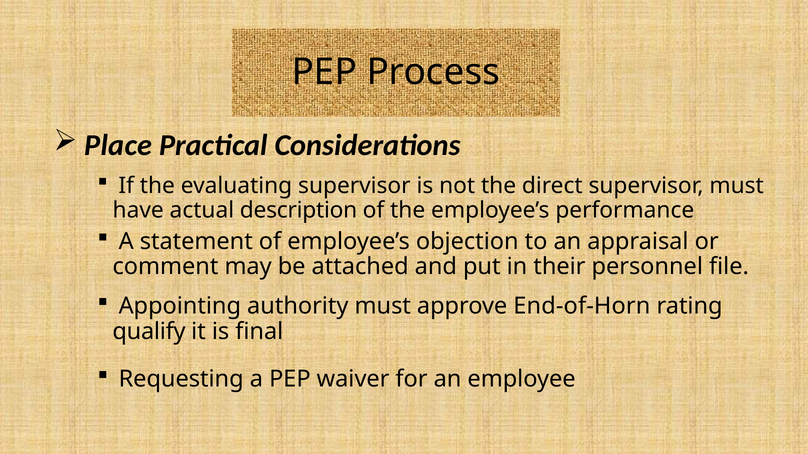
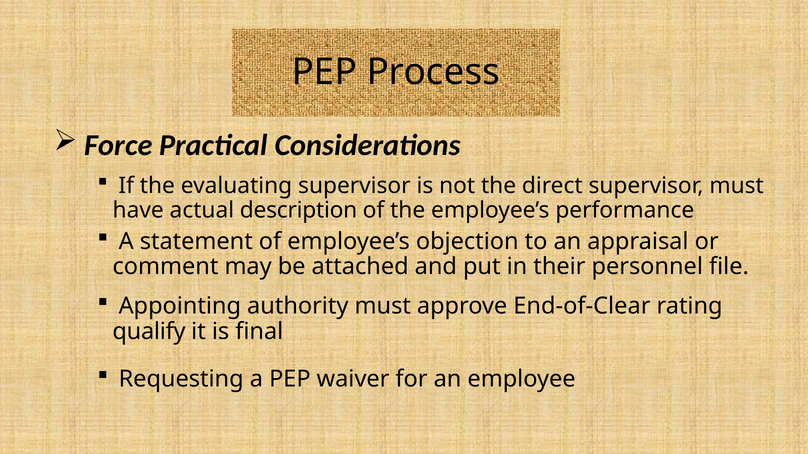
Place: Place -> Force
End-of-Horn: End-of-Horn -> End-of-Clear
